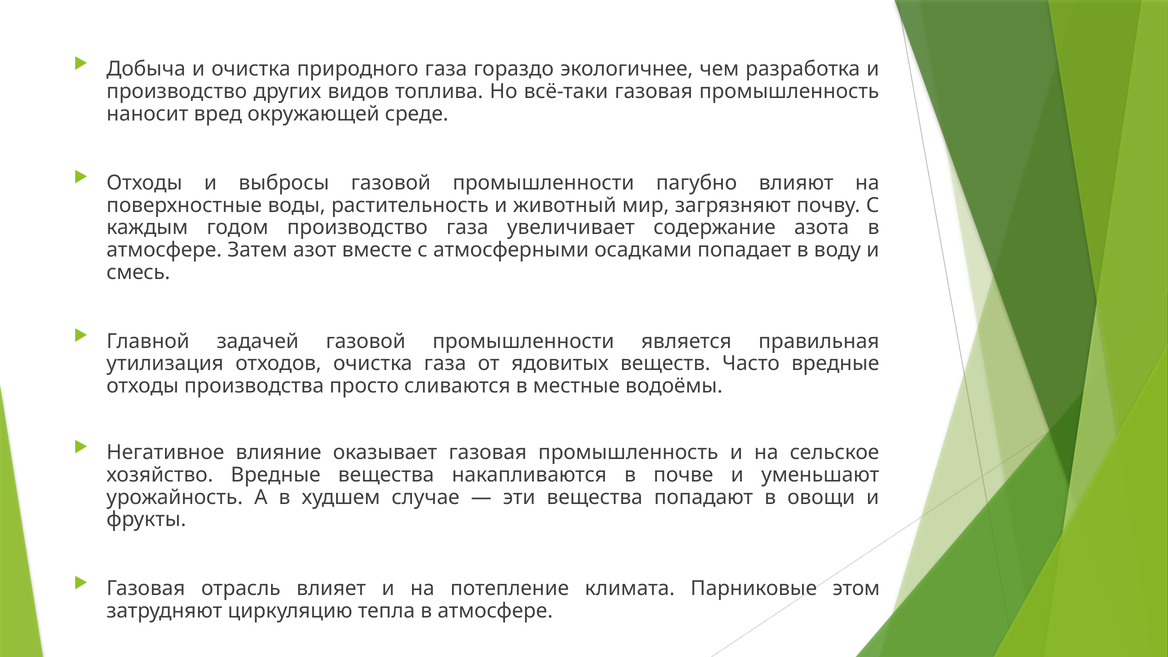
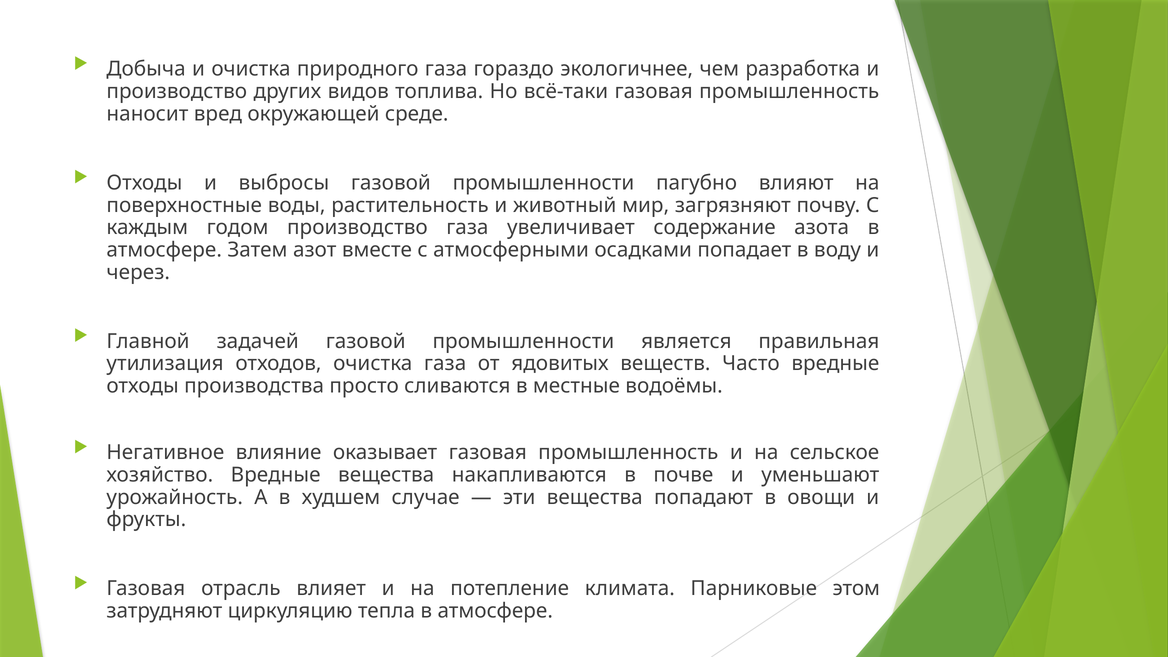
смесь: смесь -> через
